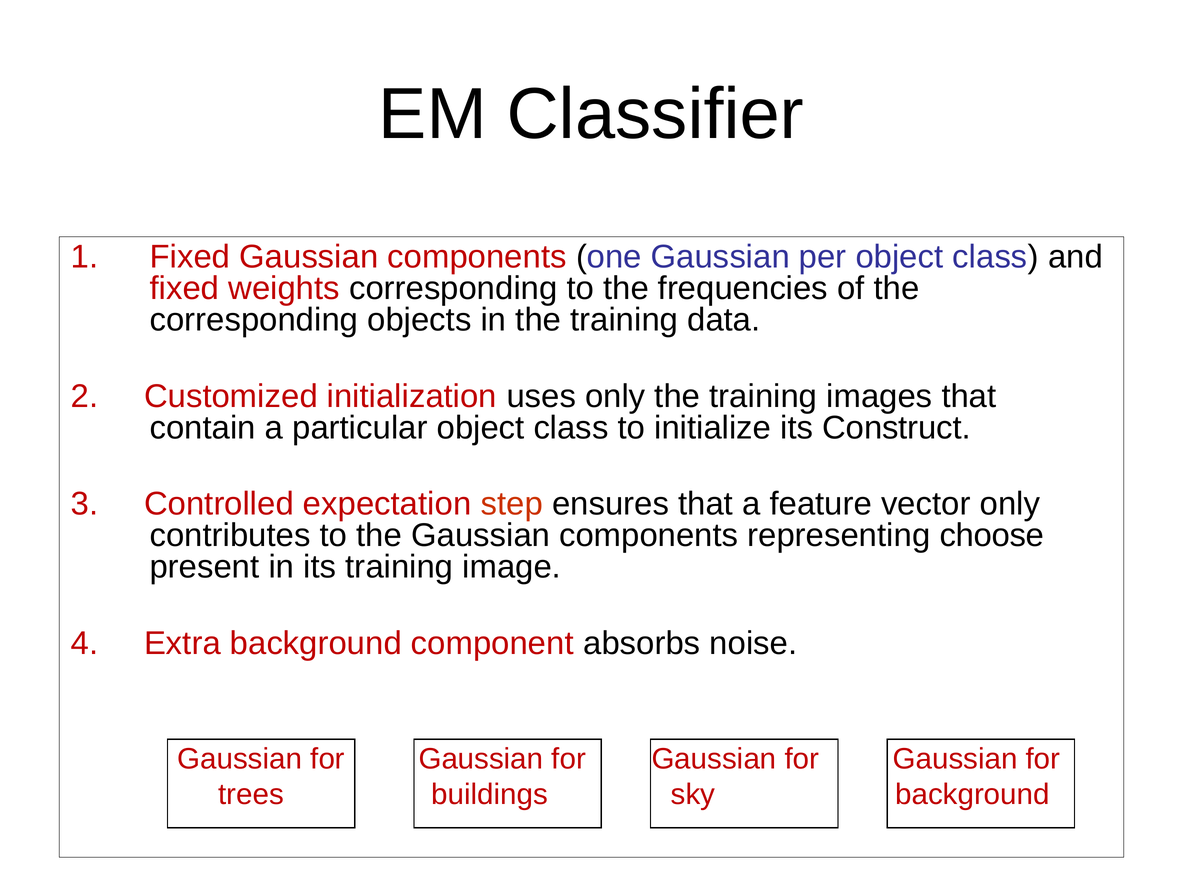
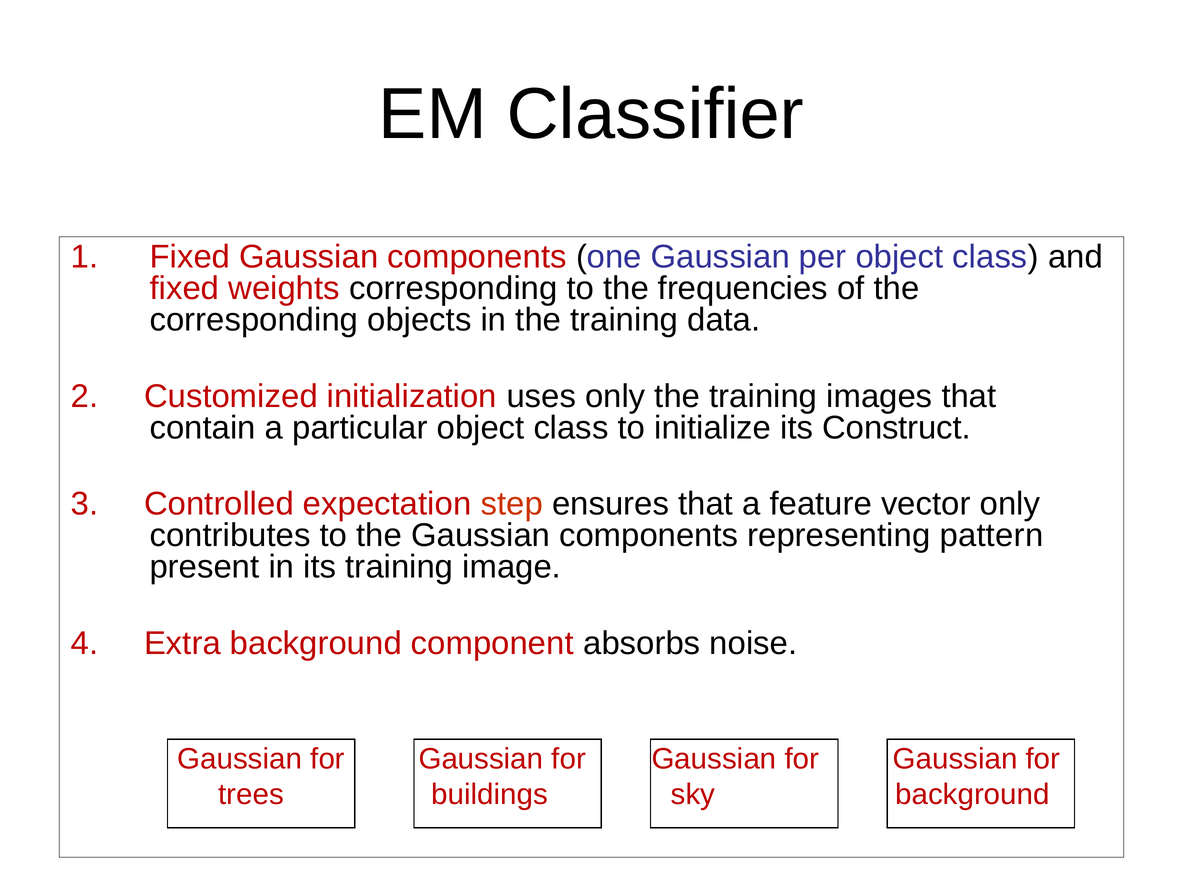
choose: choose -> pattern
